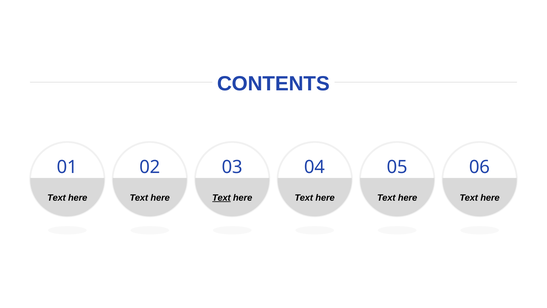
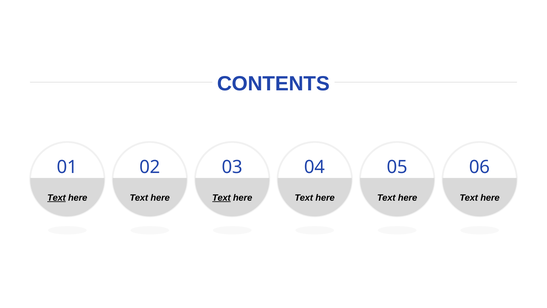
Text at (56, 198) underline: none -> present
